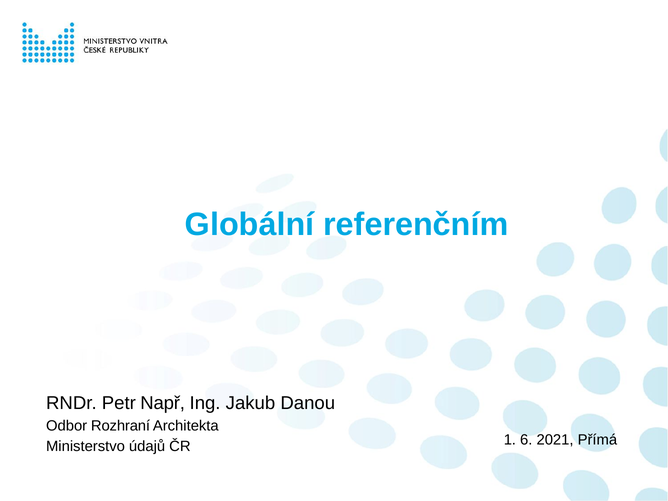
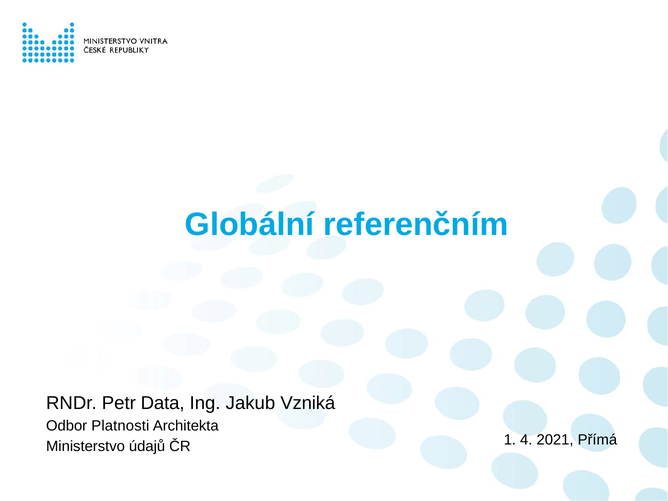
Např: Např -> Data
Danou: Danou -> Vzniká
Rozhraní: Rozhraní -> Platnosti
6: 6 -> 4
